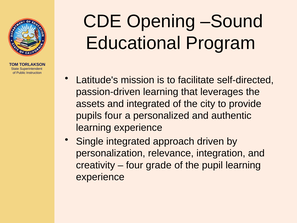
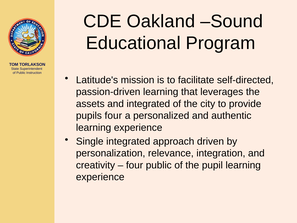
Opening: Opening -> Oakland
four grade: grade -> public
